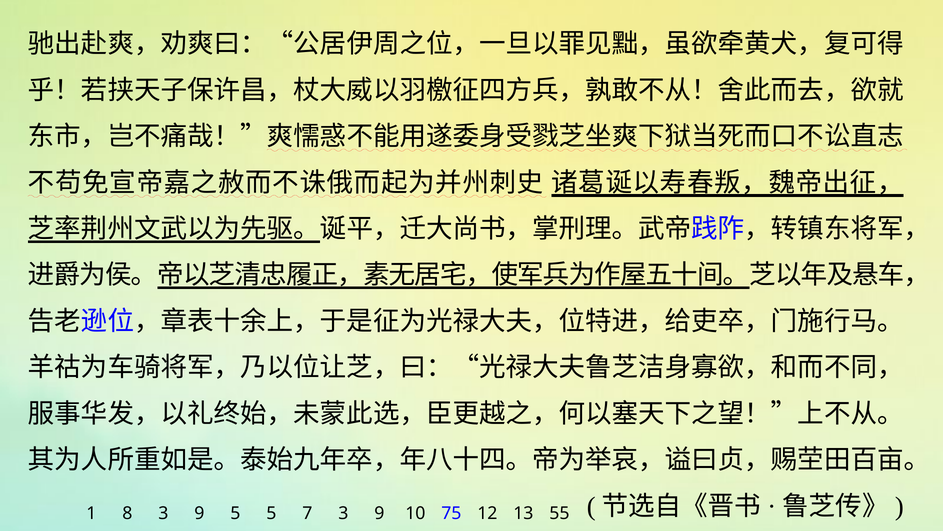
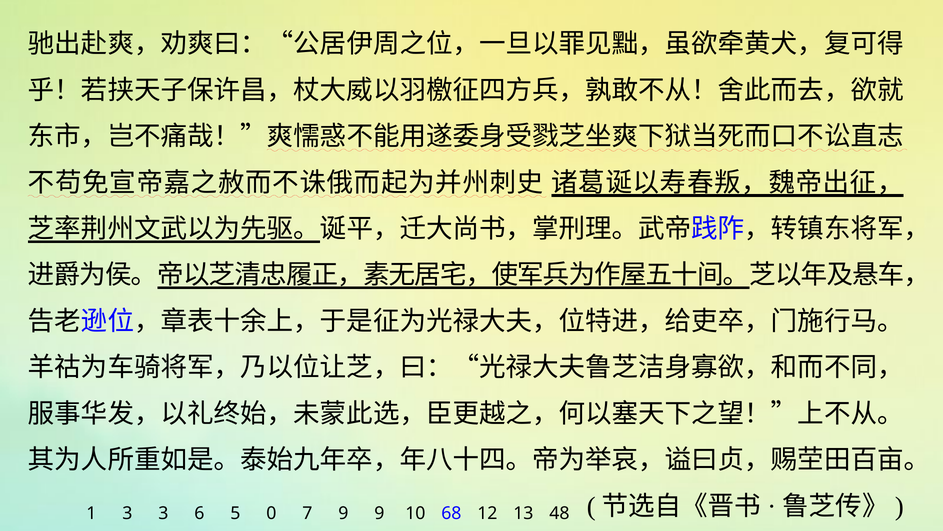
1 8: 8 -> 3
9 at (199, 513): 9 -> 6
5 5: 5 -> 0
7 3: 3 -> 9
75: 75 -> 68
55: 55 -> 48
